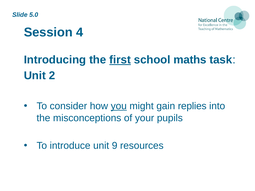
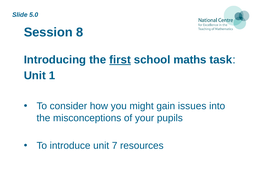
4: 4 -> 8
2: 2 -> 1
you underline: present -> none
replies: replies -> issues
9: 9 -> 7
